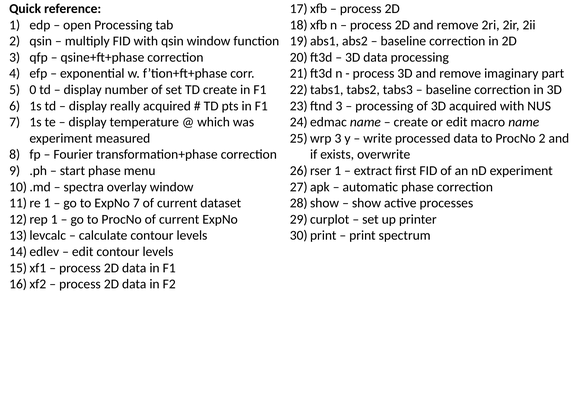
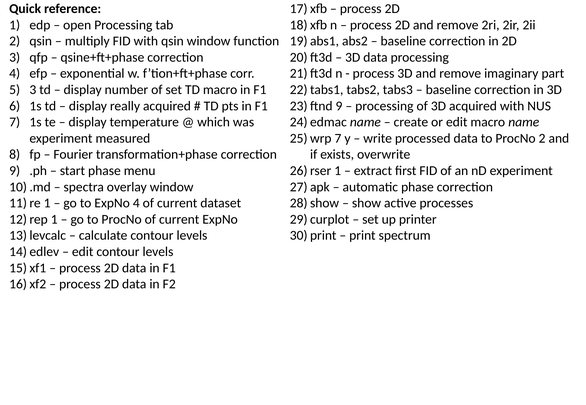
0 at (33, 90): 0 -> 3
TD create: create -> macro
3 at (339, 106): 3 -> 9
3 at (338, 139): 3 -> 7
ExpNo 7: 7 -> 4
